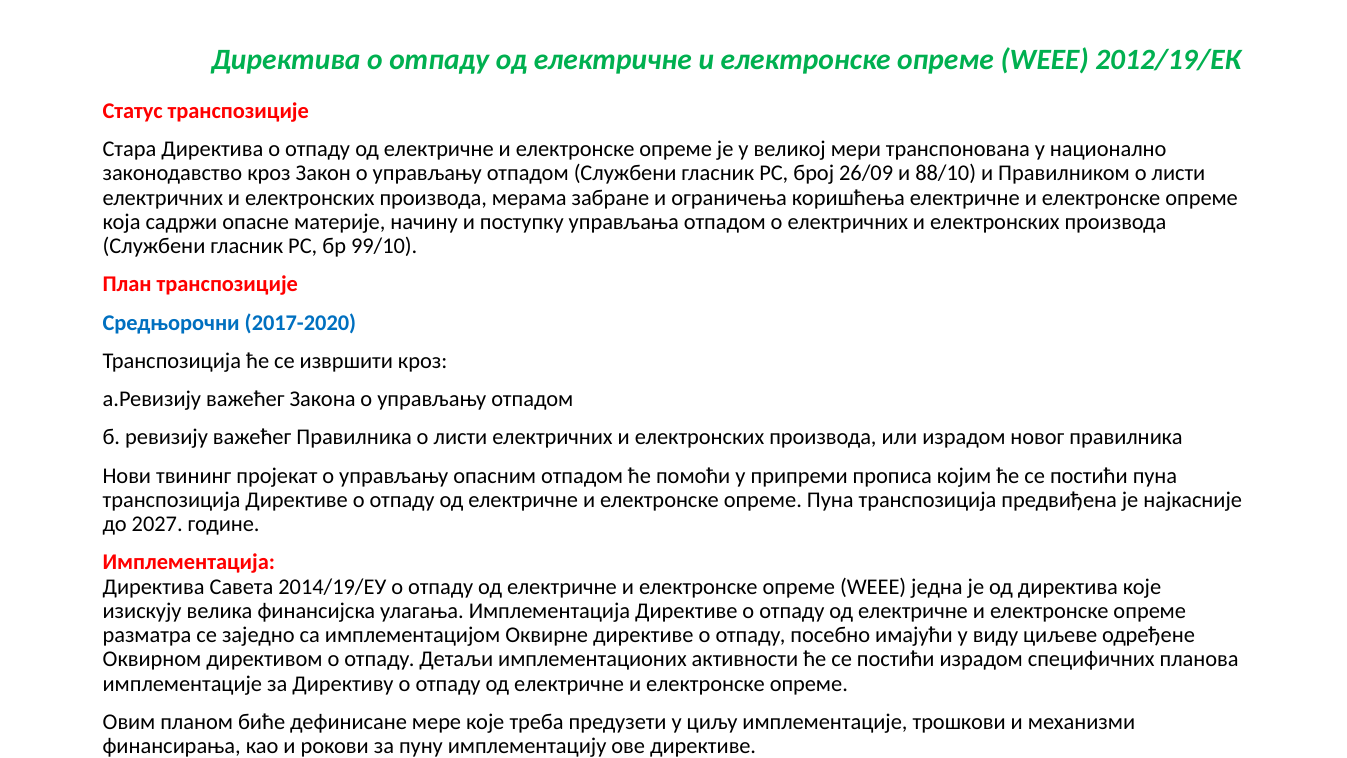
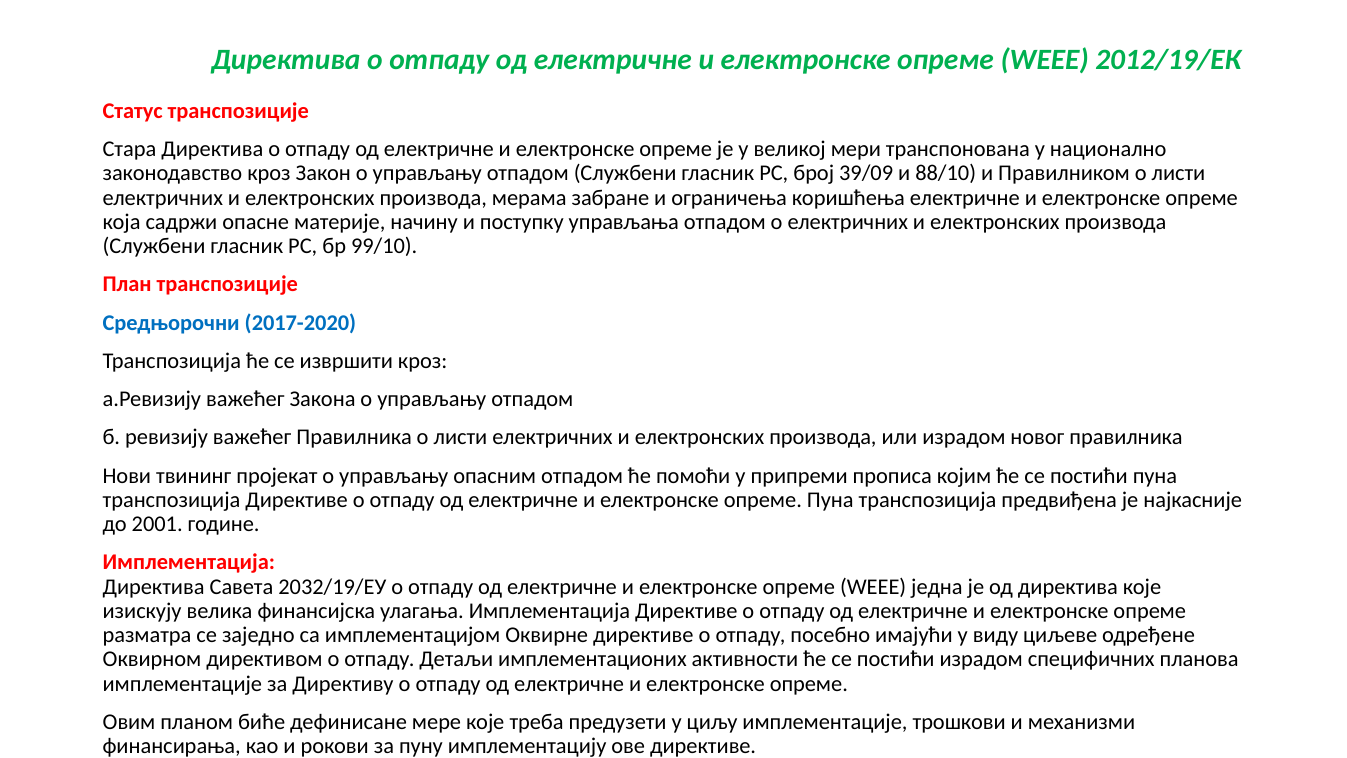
26/09: 26/09 -> 39/09
2027: 2027 -> 2001
2014/19/EУ: 2014/19/EУ -> 2032/19/EУ
